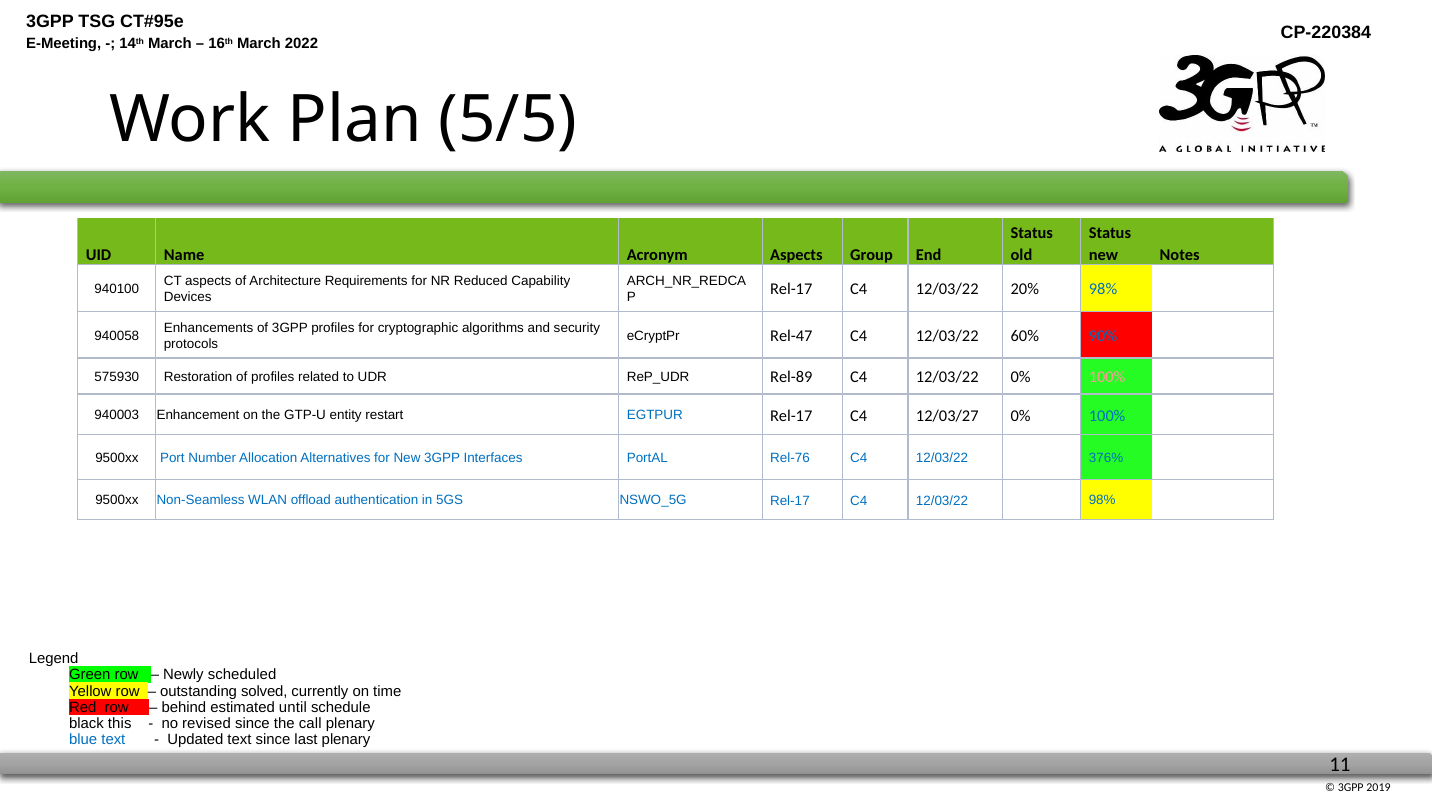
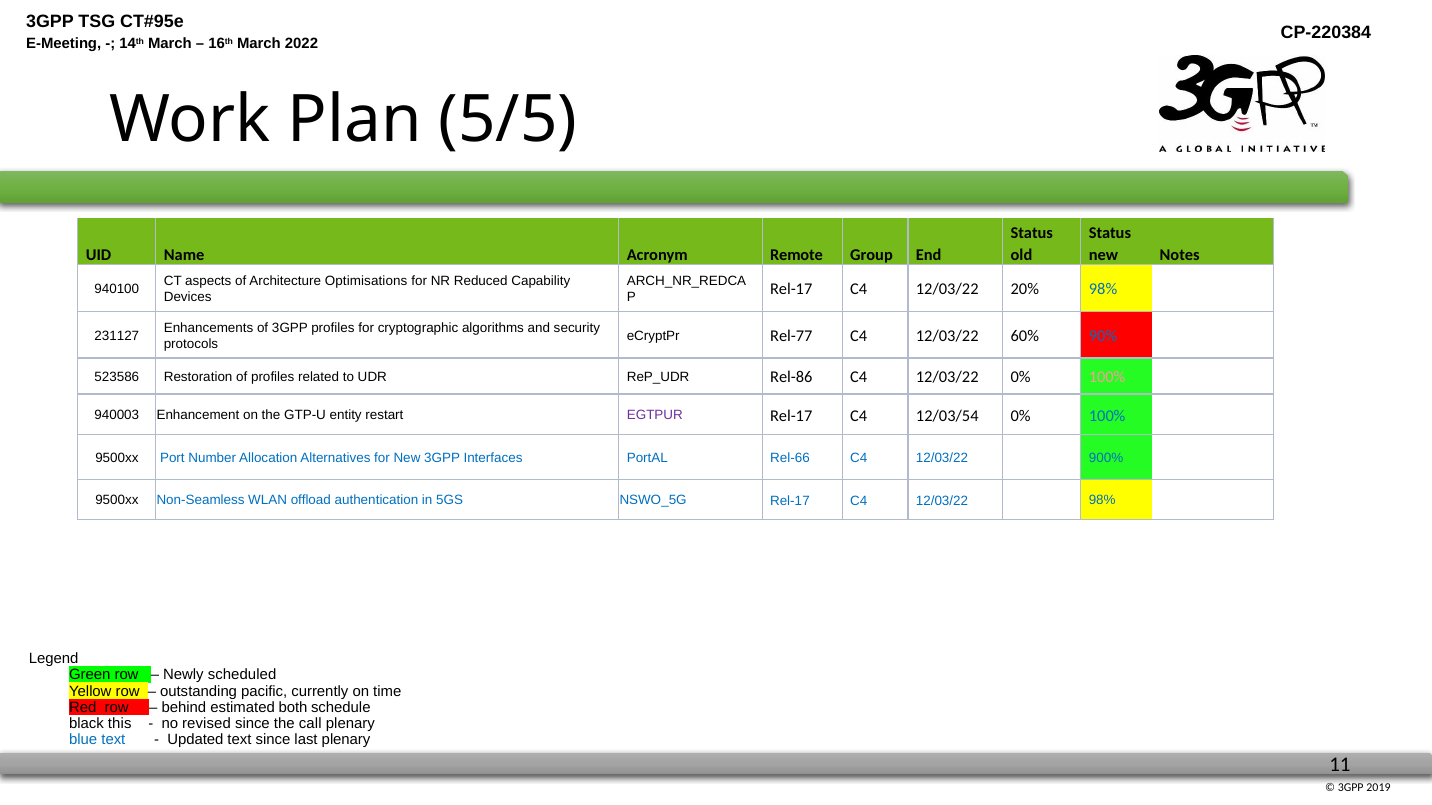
Acronym Aspects: Aspects -> Remote
Requirements: Requirements -> Optimisations
940058: 940058 -> 231127
Rel-47: Rel-47 -> Rel-77
575930: 575930 -> 523586
Rel-89: Rel-89 -> Rel-86
EGTPUR colour: blue -> purple
12/03/27: 12/03/27 -> 12/03/54
Rel-76: Rel-76 -> Rel-66
376%: 376% -> 900%
solved: solved -> pacific
until: until -> both
